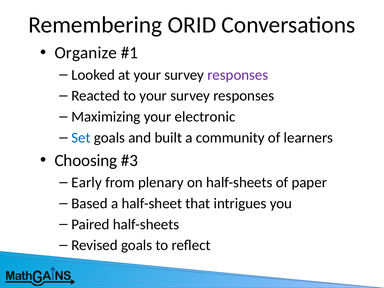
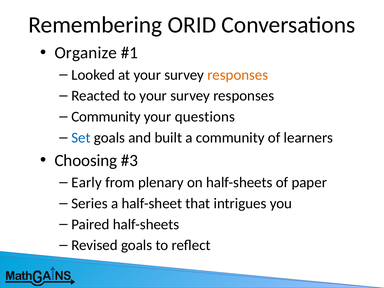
responses at (238, 75) colour: purple -> orange
Maximizing at (106, 117): Maximizing -> Community
electronic: electronic -> questions
Based: Based -> Series
